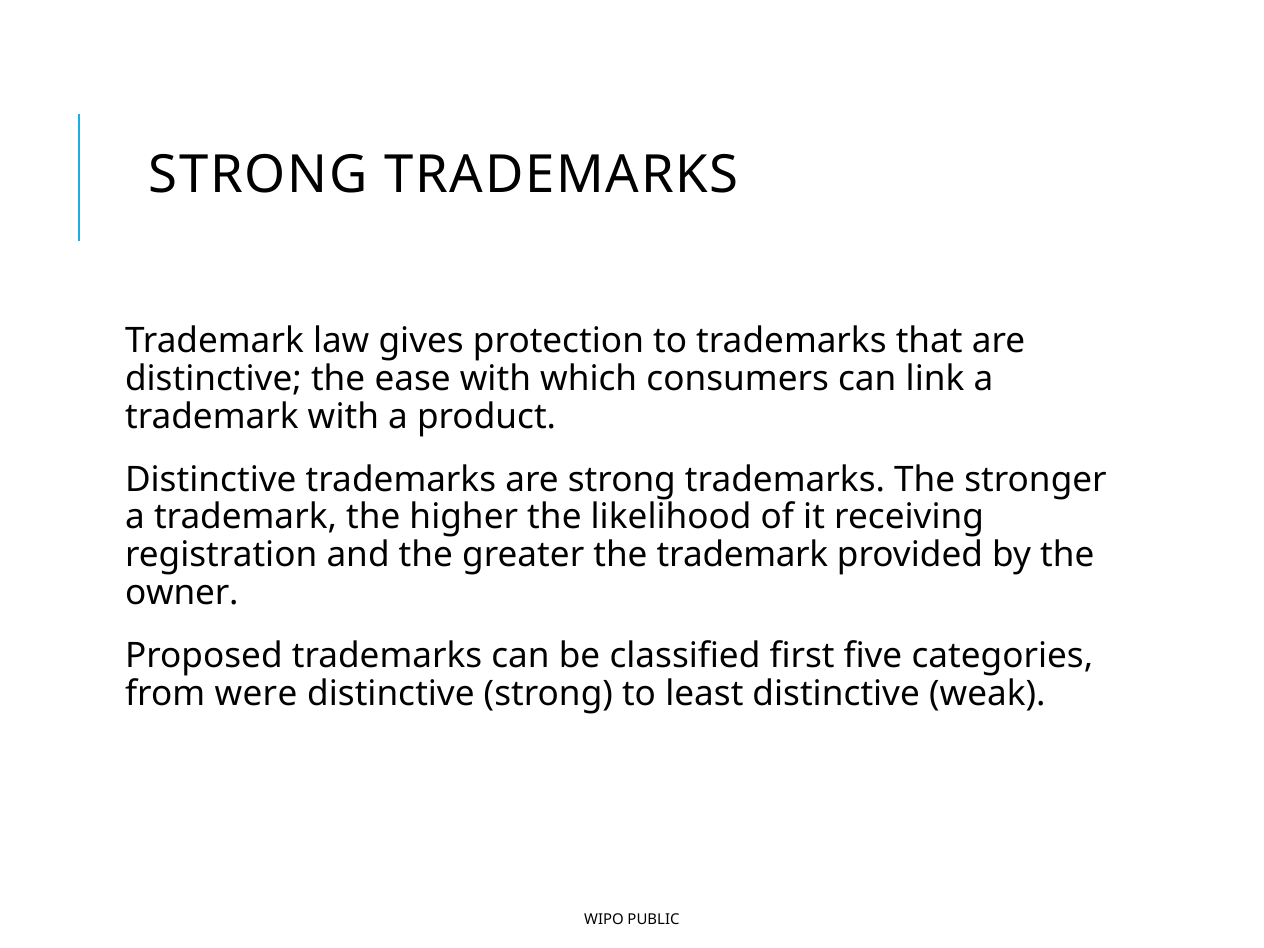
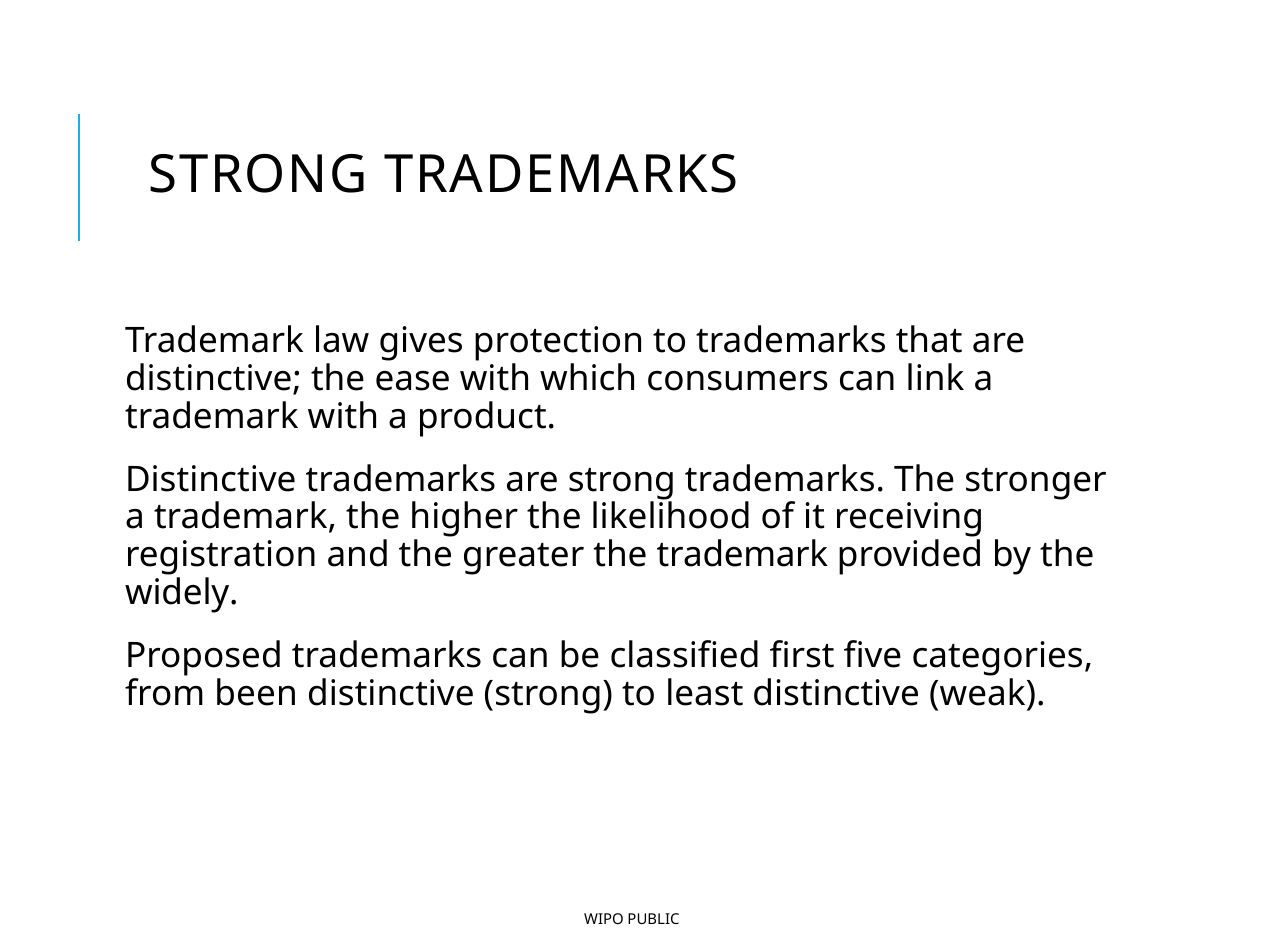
owner: owner -> widely
were: were -> been
